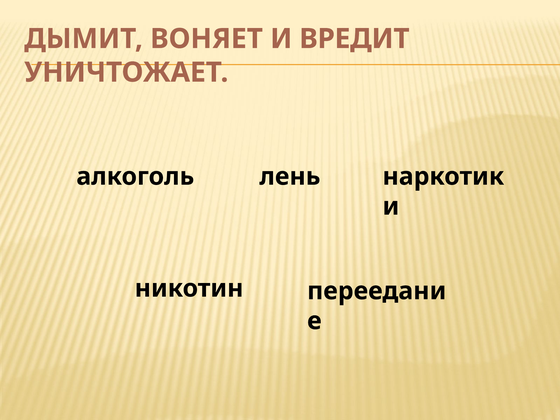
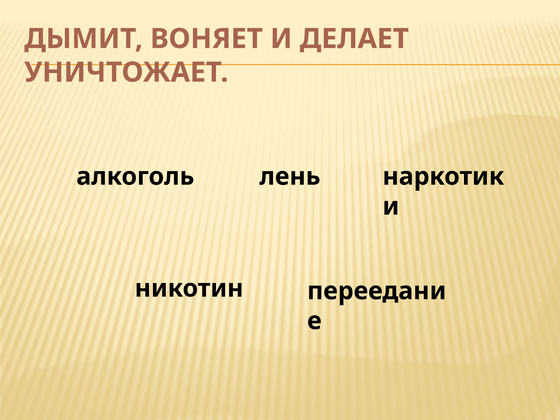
ВРЕДИТ: ВРЕДИТ -> ДЕЛАЕТ
